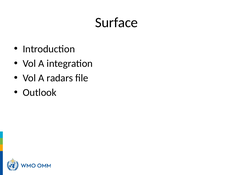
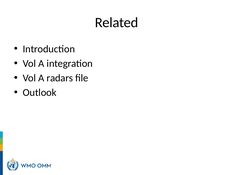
Surface: Surface -> Related
